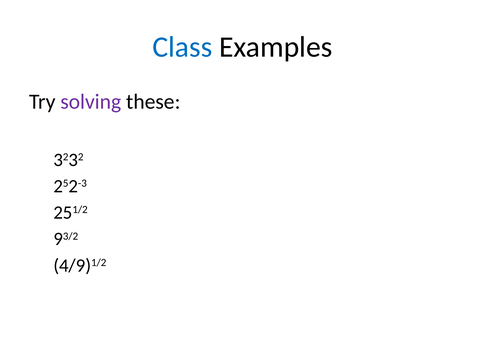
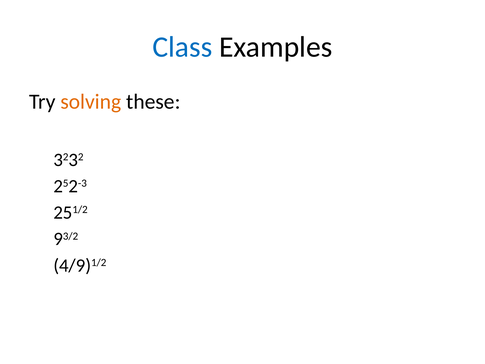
solving colour: purple -> orange
